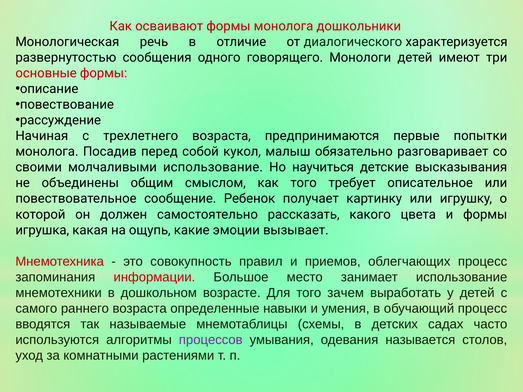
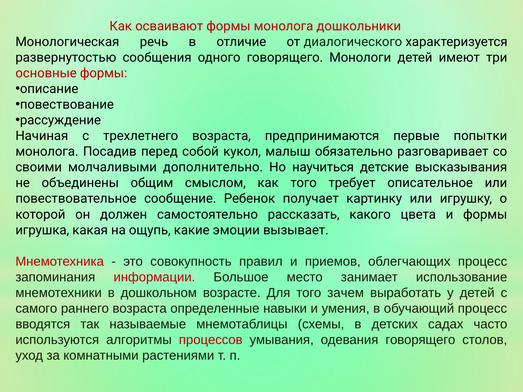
молчаливыми использование: использование -> дополнительно
процессов colour: purple -> red
одевания называется: называется -> говорящего
